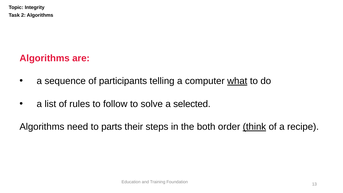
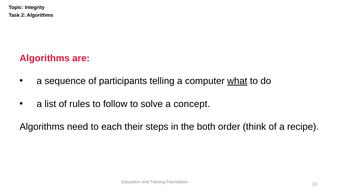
selected: selected -> concept
parts: parts -> each
think underline: present -> none
